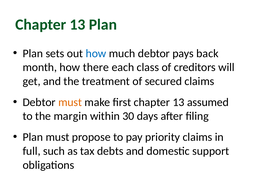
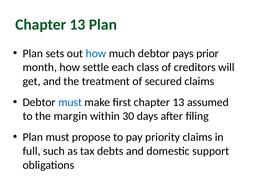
back: back -> prior
there: there -> settle
must at (70, 102) colour: orange -> blue
